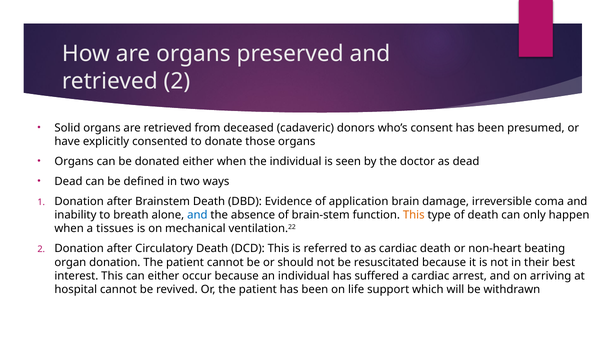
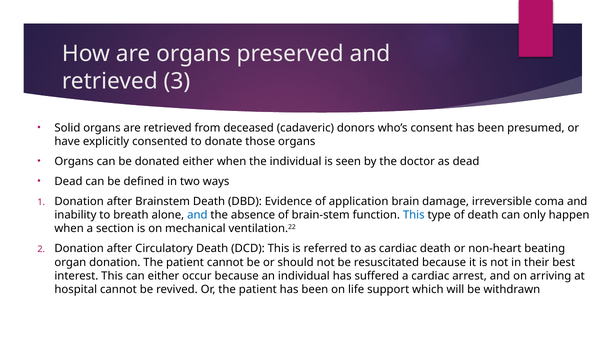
retrieved 2: 2 -> 3
This at (414, 215) colour: orange -> blue
tissues: tissues -> section
